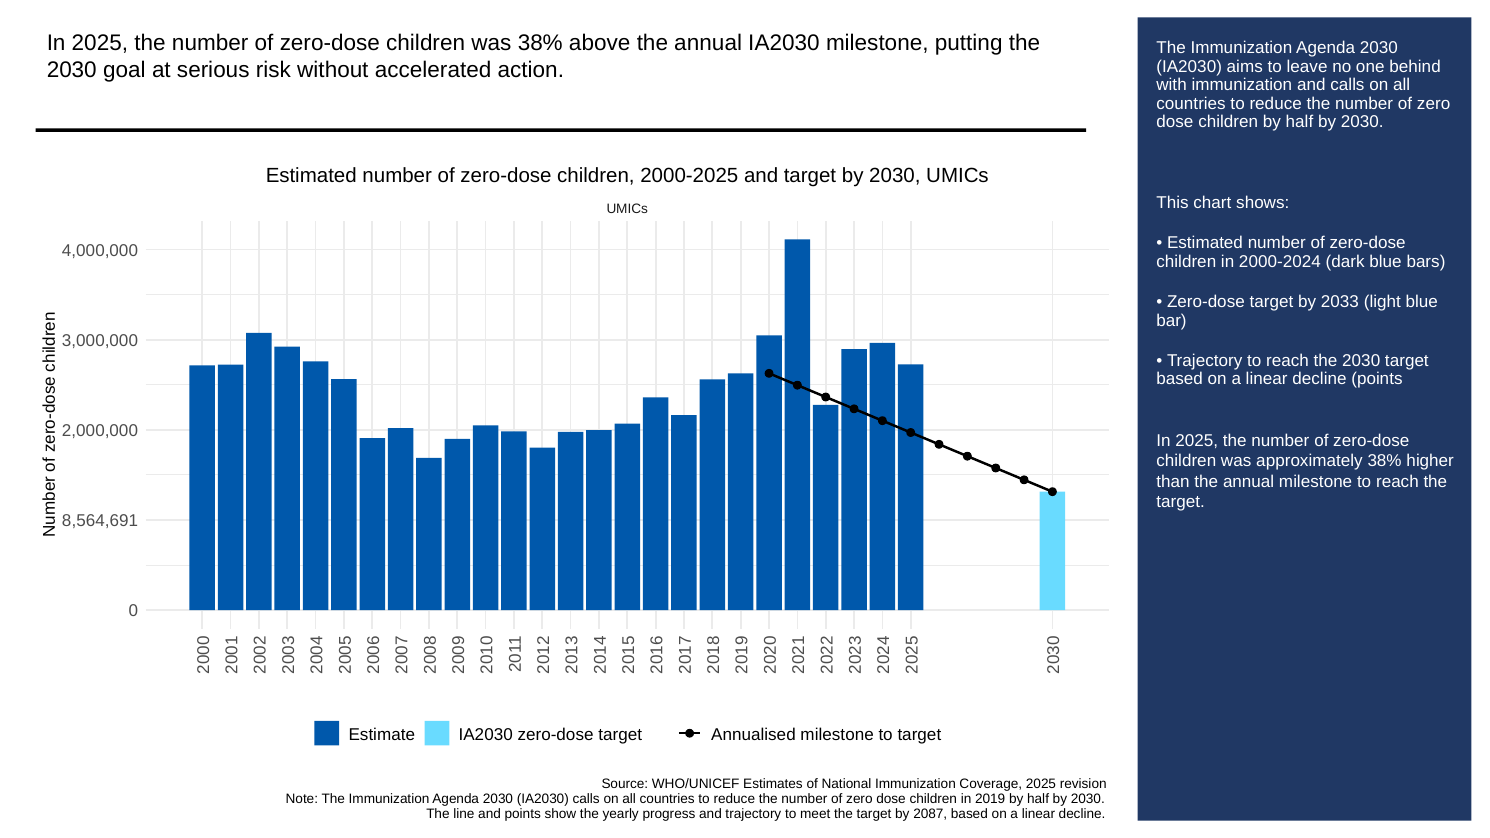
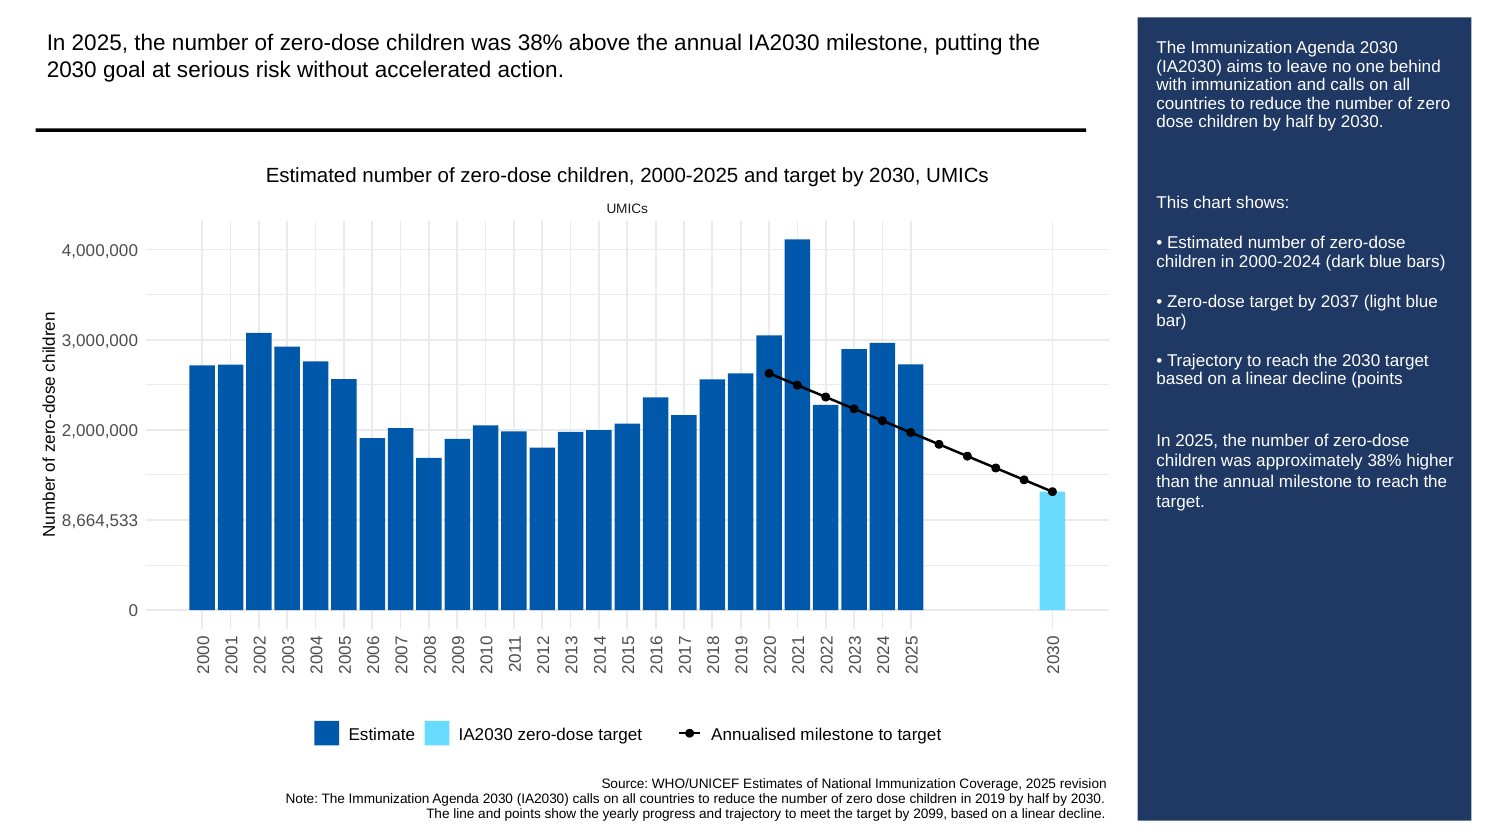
2033: 2033 -> 2037
8,564,691: 8,564,691 -> 8,664,533
2087: 2087 -> 2099
